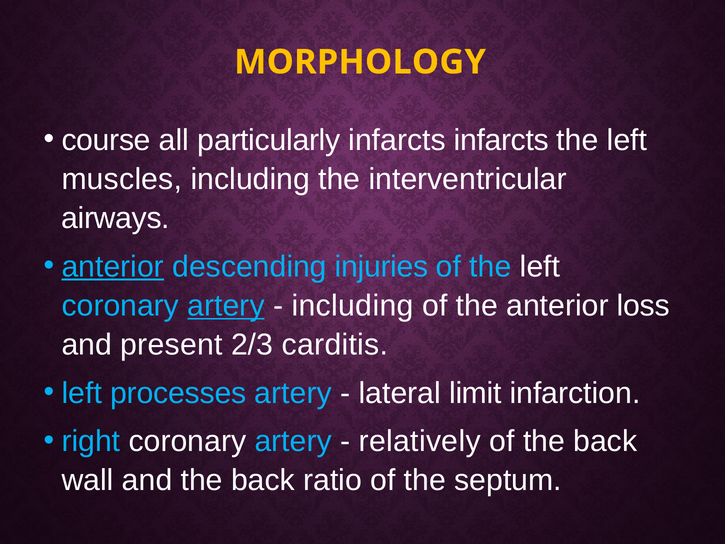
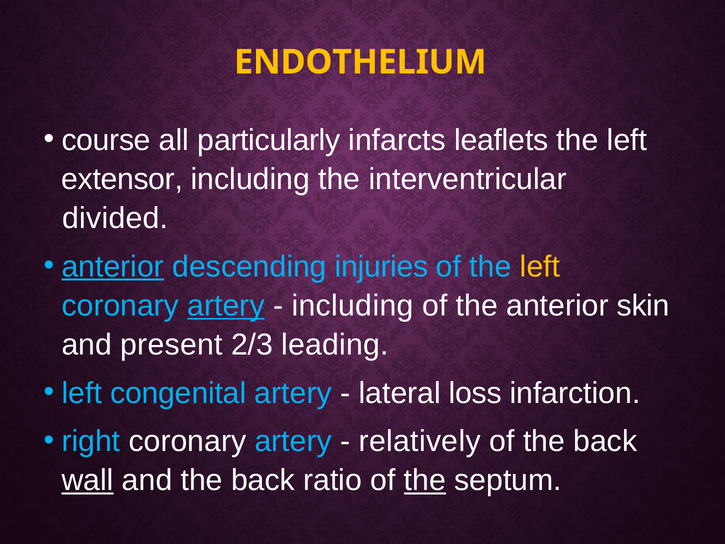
MORPHOLOGY: MORPHOLOGY -> ENDOTHELIUM
infarcts infarcts: infarcts -> leaflets
muscles: muscles -> extensor
airways: airways -> divided
left at (540, 266) colour: white -> yellow
loss: loss -> skin
carditis: carditis -> leading
processes: processes -> congenital
limit: limit -> loss
wall underline: none -> present
the at (425, 480) underline: none -> present
